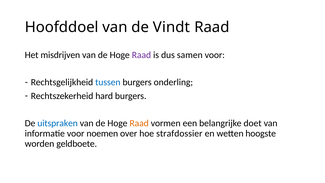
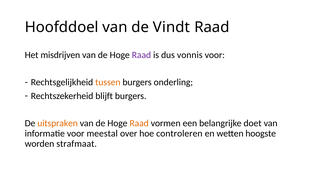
samen: samen -> vonnis
tussen colour: blue -> orange
hard: hard -> blijft
uitspraken colour: blue -> orange
noemen: noemen -> meestal
strafdossier: strafdossier -> controleren
geldboete: geldboete -> strafmaat
